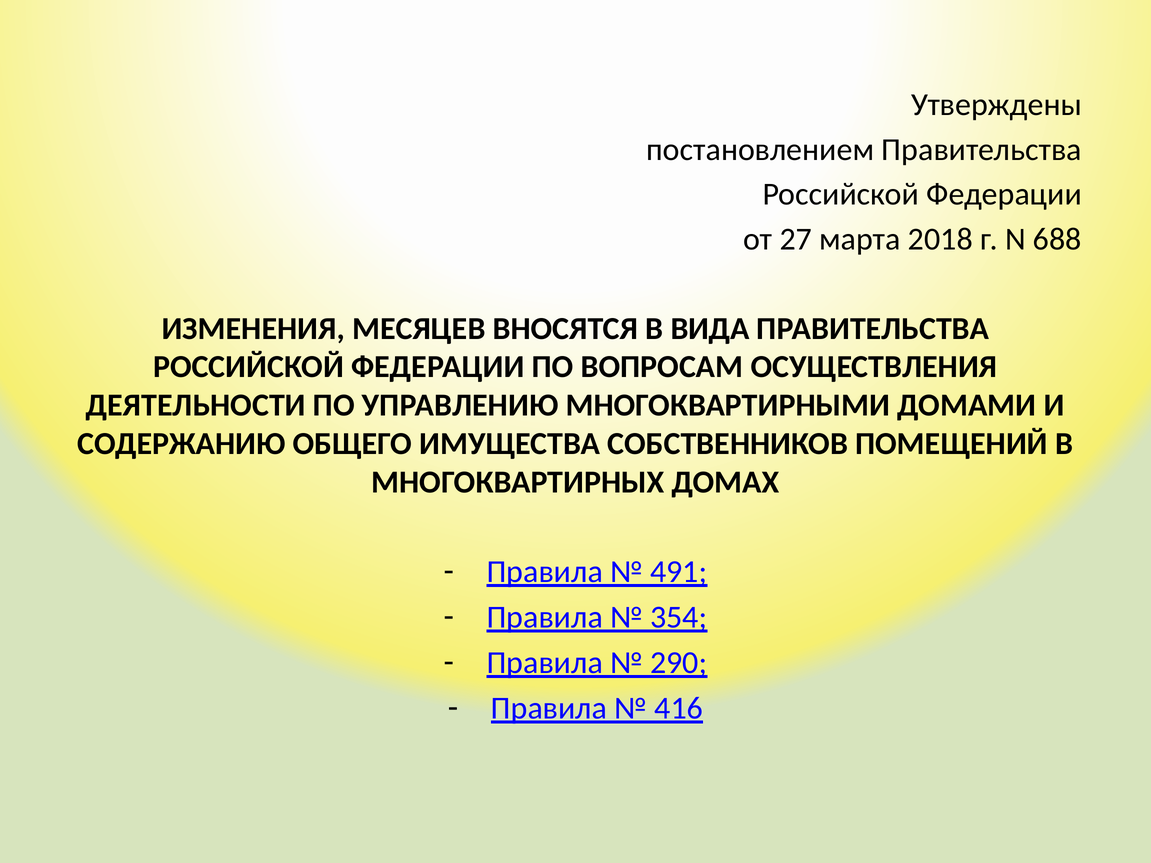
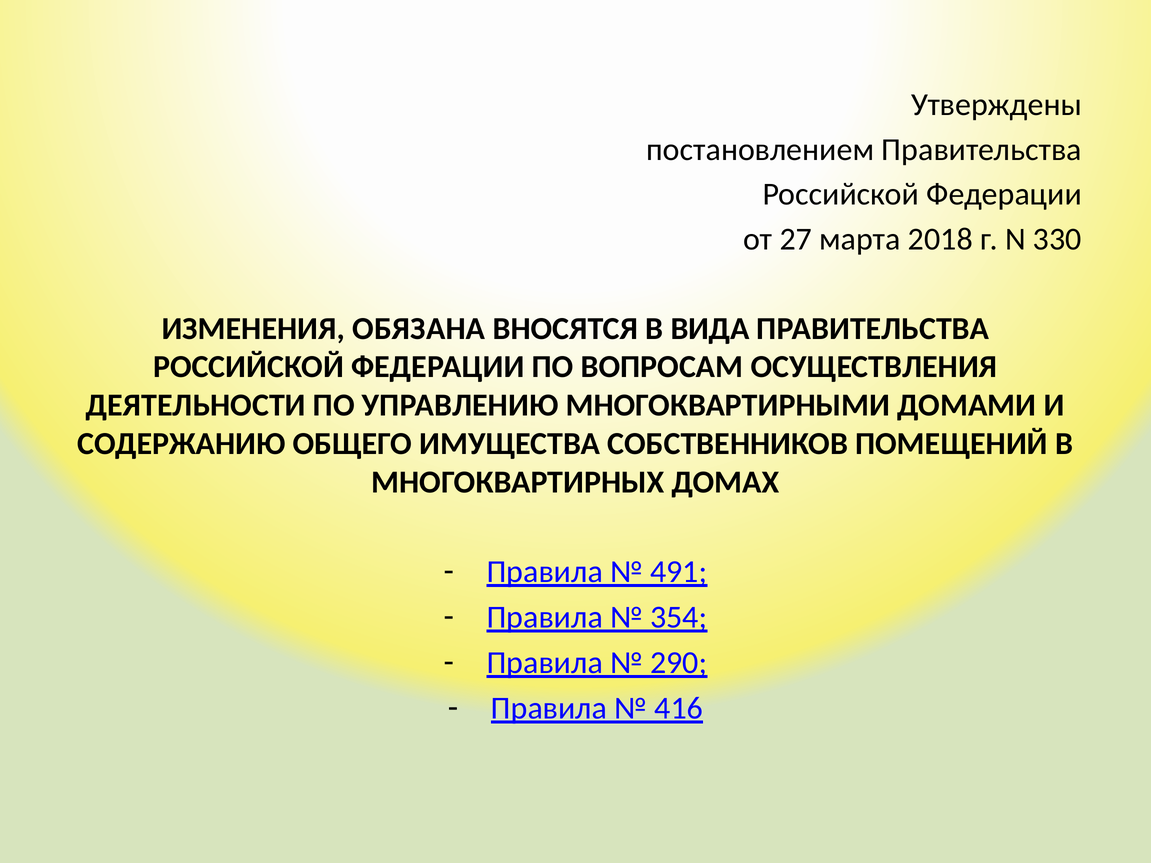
688: 688 -> 330
МЕСЯЦЕВ: МЕСЯЦЕВ -> ОБЯЗАНА
